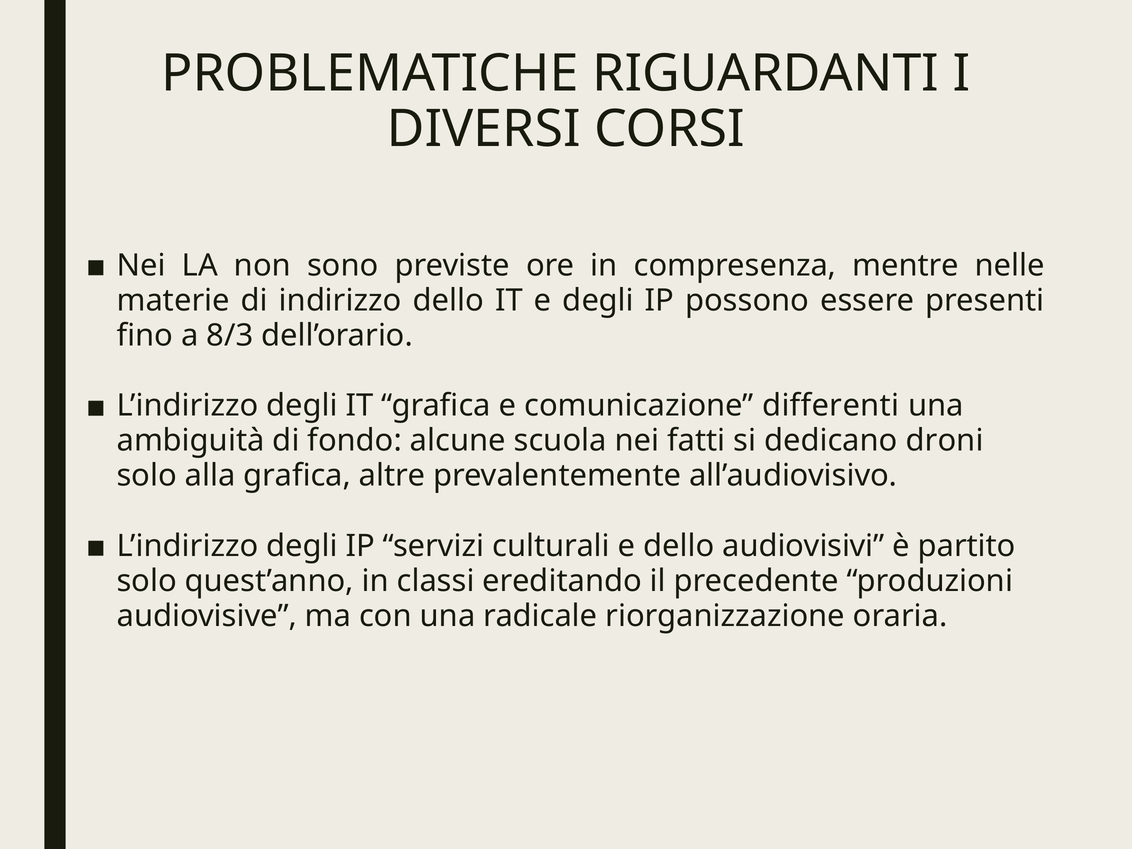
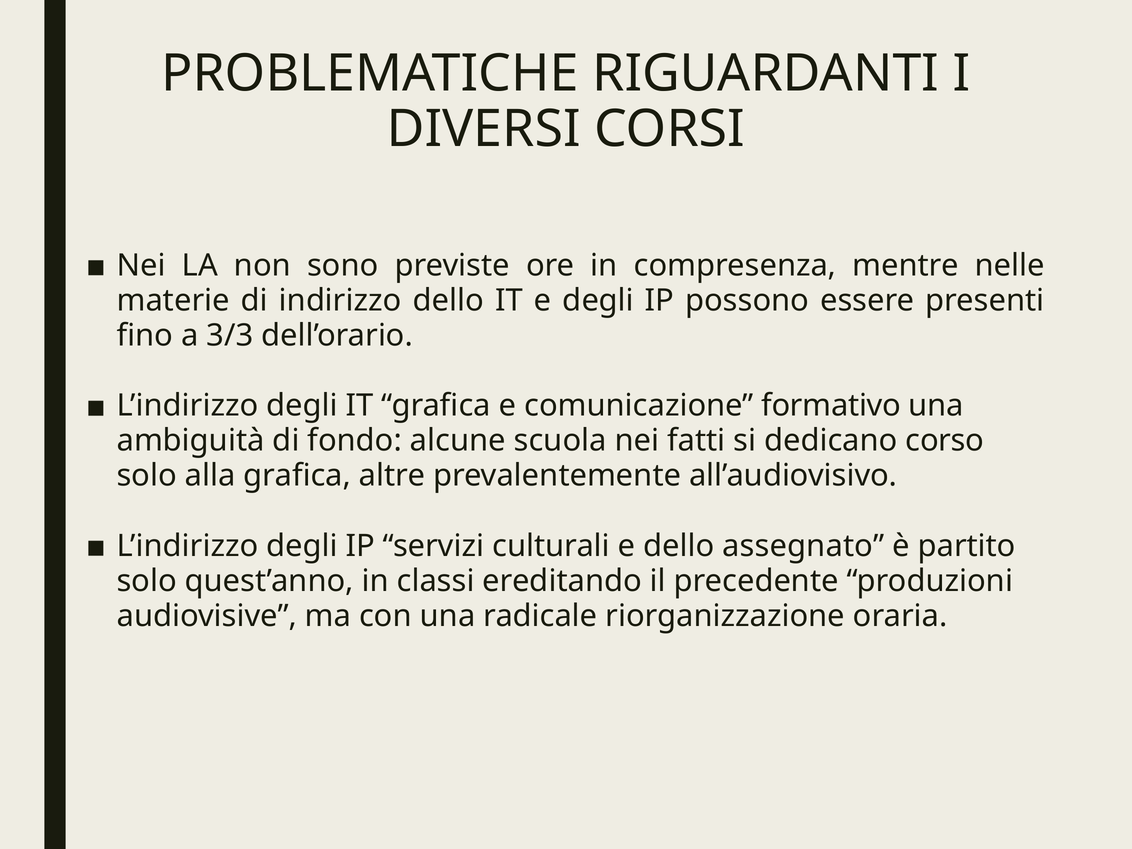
8/3: 8/3 -> 3/3
differenti: differenti -> formativo
droni: droni -> corso
audiovisivi: audiovisivi -> assegnato
